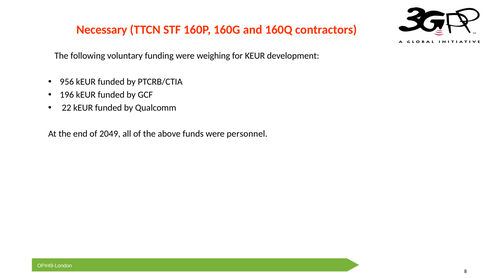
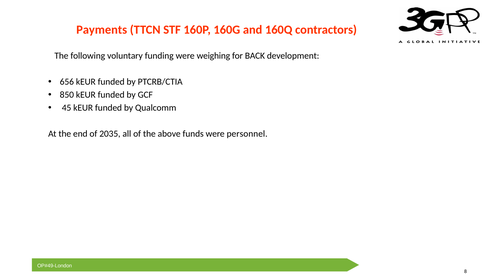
Necessary: Necessary -> Payments
for KEUR: KEUR -> BACK
956: 956 -> 656
196: 196 -> 850
22: 22 -> 45
2049: 2049 -> 2035
